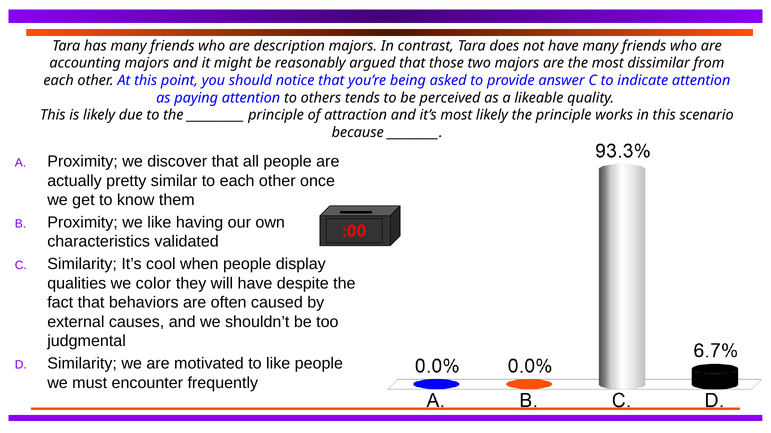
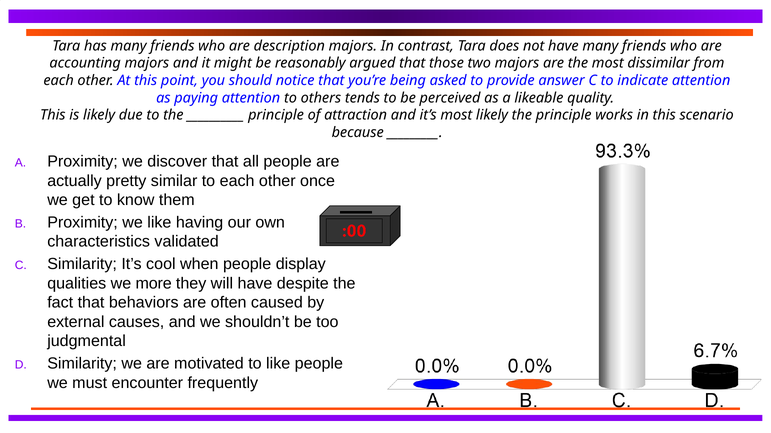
color: color -> more
